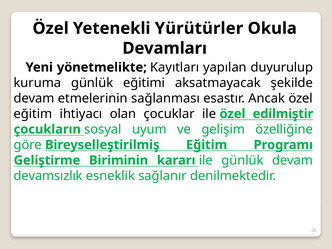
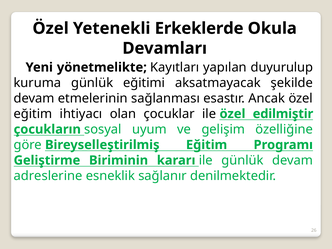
Yürütürler: Yürütürler -> Erkeklerde
devamsızlık: devamsızlık -> adreslerine
